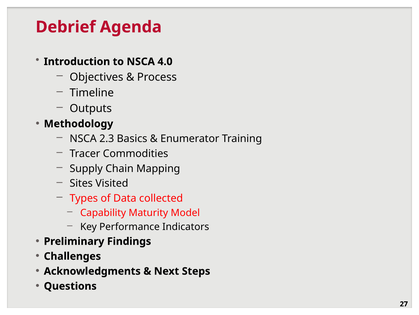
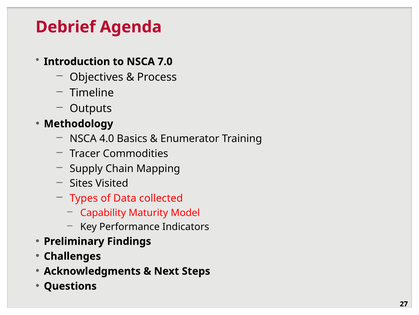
4.0: 4.0 -> 7.0
2.3: 2.3 -> 4.0
